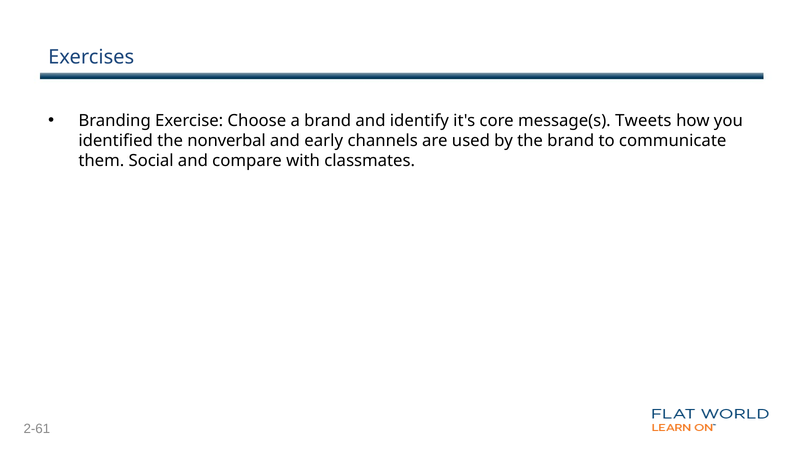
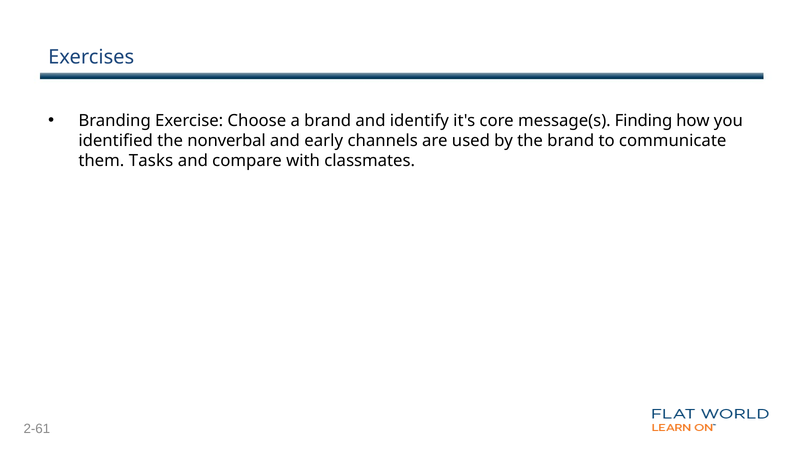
Tweets: Tweets -> Finding
Social: Social -> Tasks
